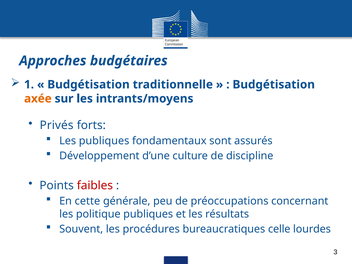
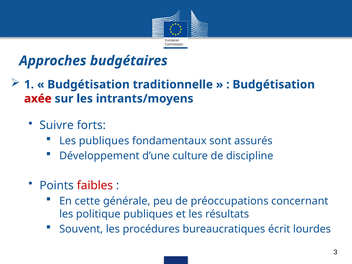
axée colour: orange -> red
Privés: Privés -> Suivre
celle: celle -> écrit
